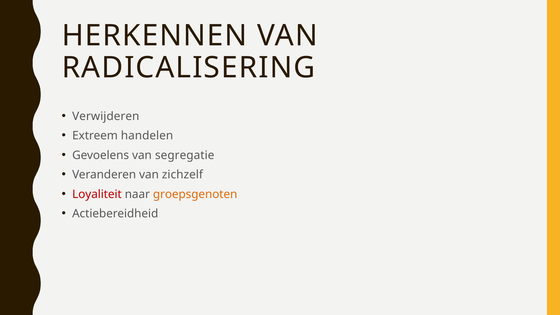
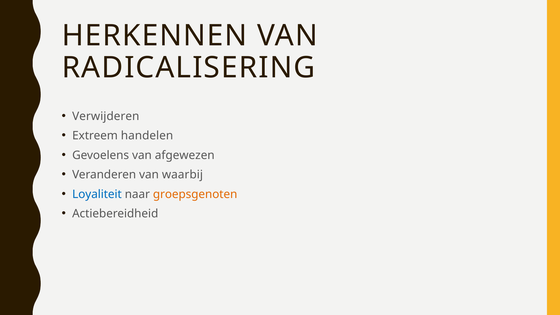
segregatie: segregatie -> afgewezen
zichzelf: zichzelf -> waarbij
Loyaliteit colour: red -> blue
